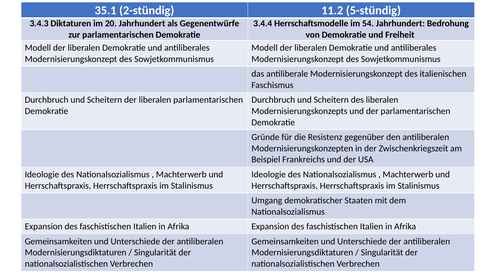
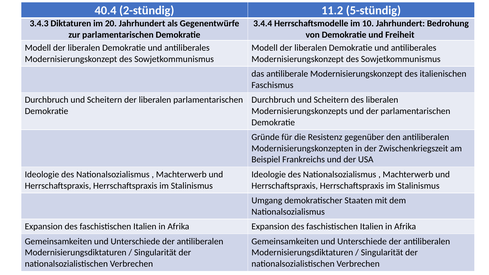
35.1: 35.1 -> 40.4
54: 54 -> 10
